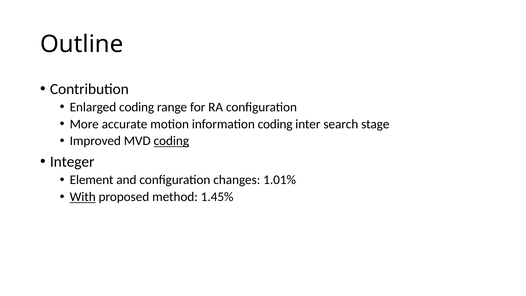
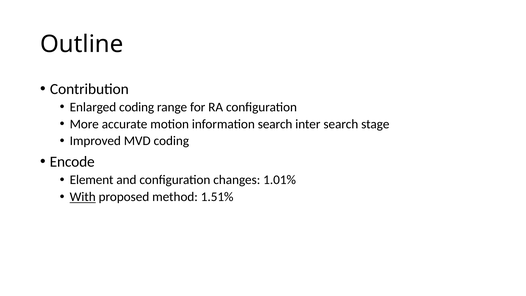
information coding: coding -> search
coding at (171, 141) underline: present -> none
Integer: Integer -> Encode
1.45%: 1.45% -> 1.51%
